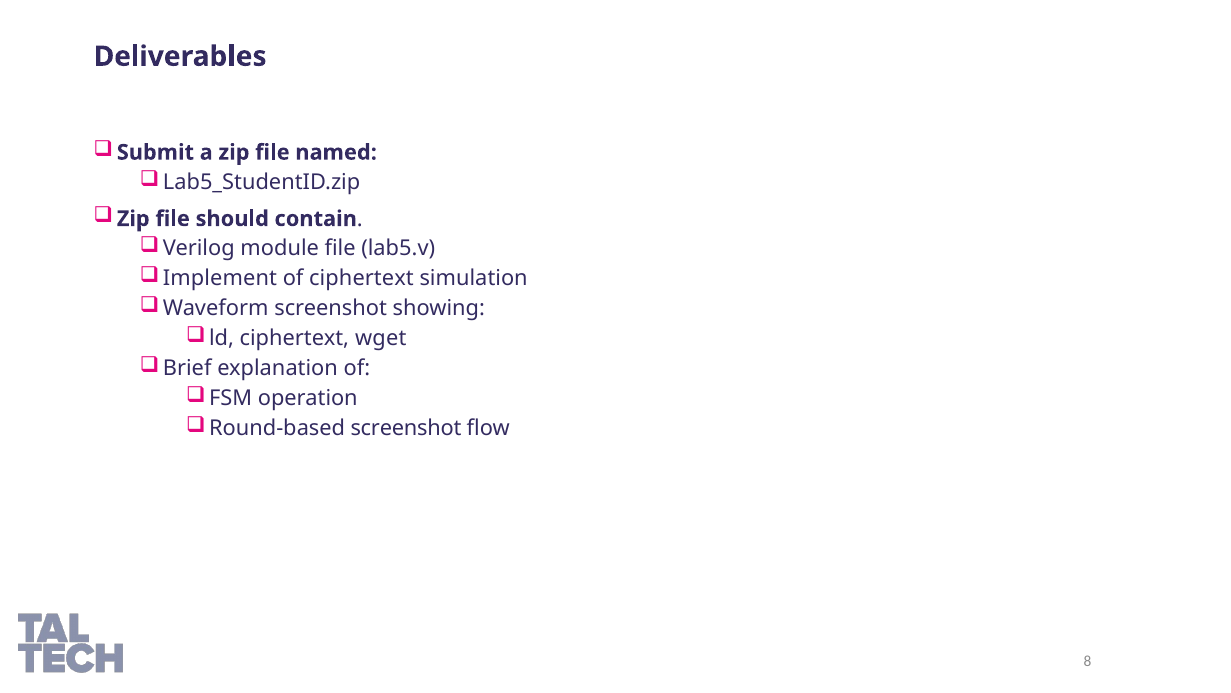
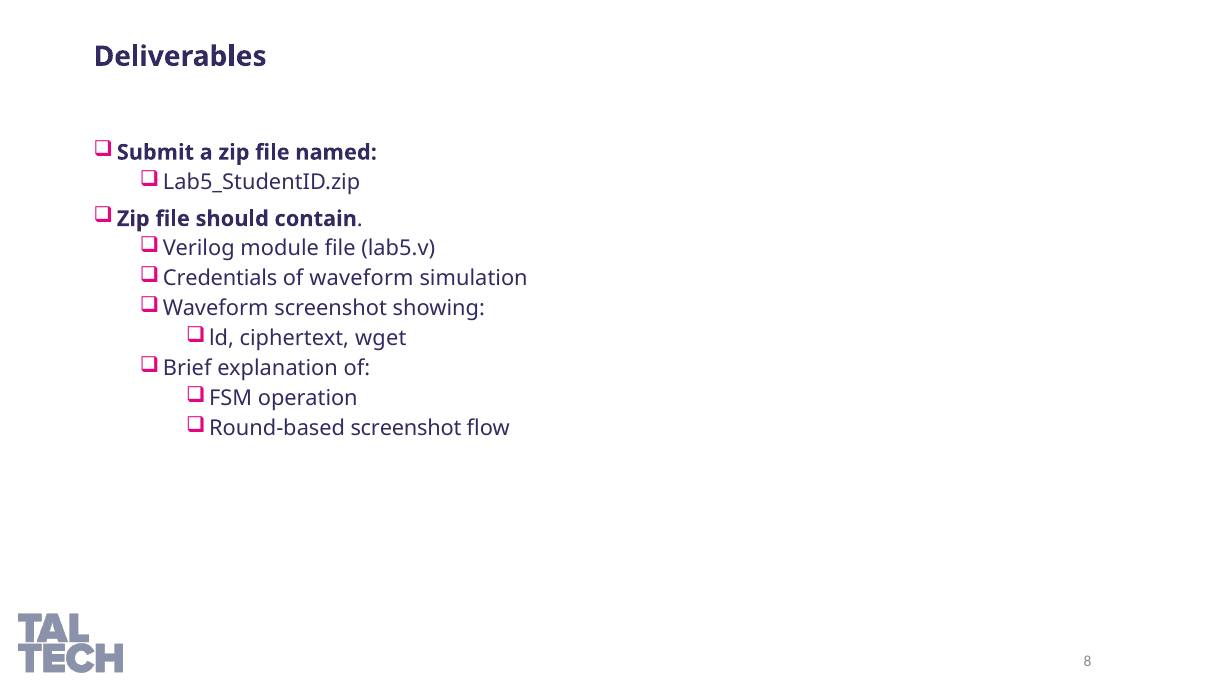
Implement: Implement -> Credentials
of ciphertext: ciphertext -> waveform
